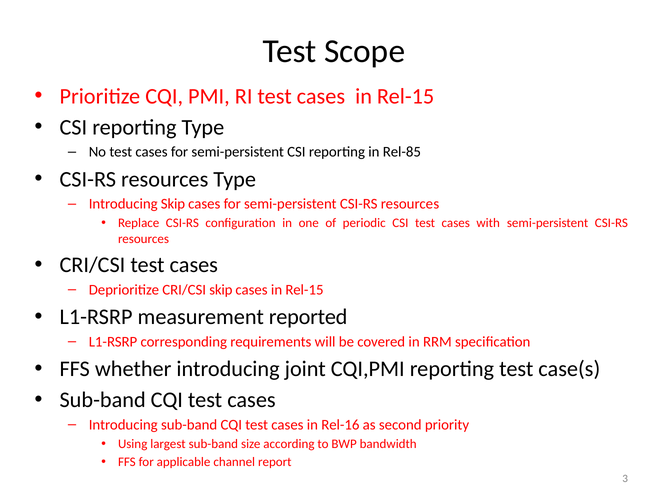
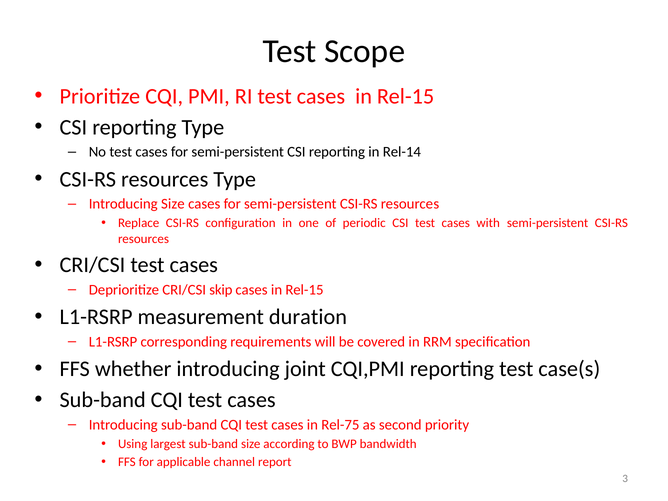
Rel-85: Rel-85 -> Rel-14
Introducing Skip: Skip -> Size
reported: reported -> duration
Rel-16: Rel-16 -> Rel-75
